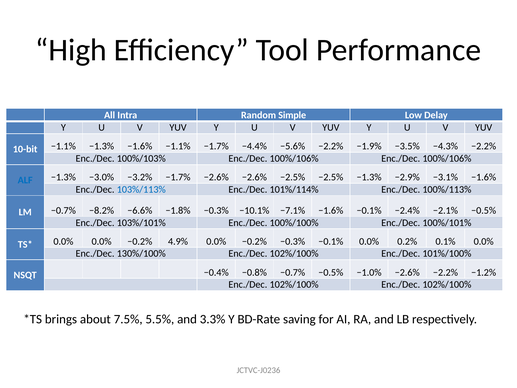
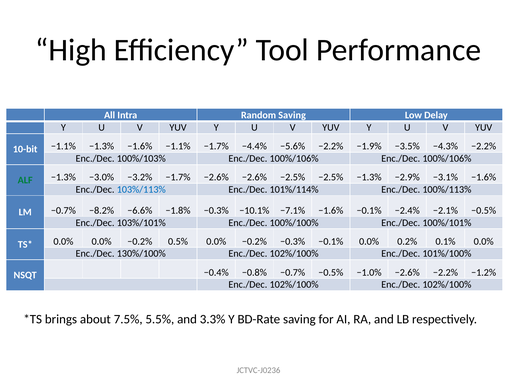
Random Simple: Simple -> Saving
ALF colour: blue -> green
4.9%: 4.9% -> 0.5%
